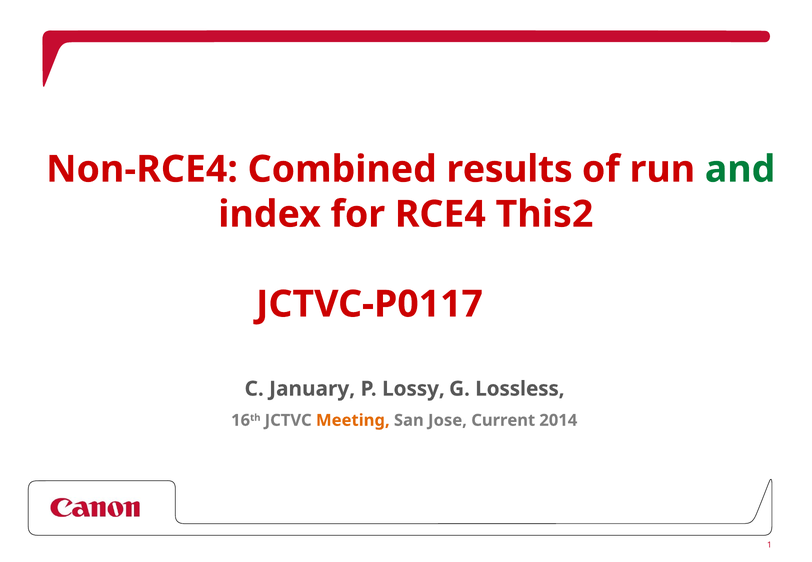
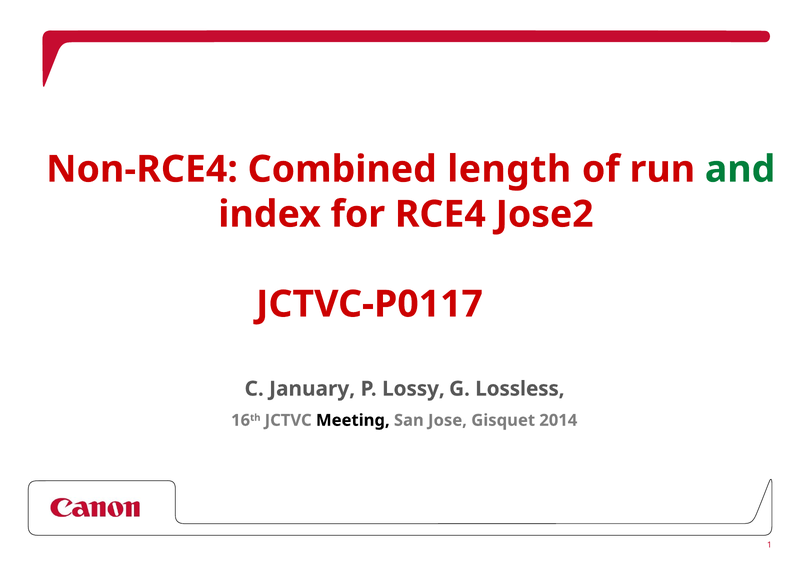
results: results -> length
This2: This2 -> Jose2
Meeting colour: orange -> black
Current: Current -> Gisquet
